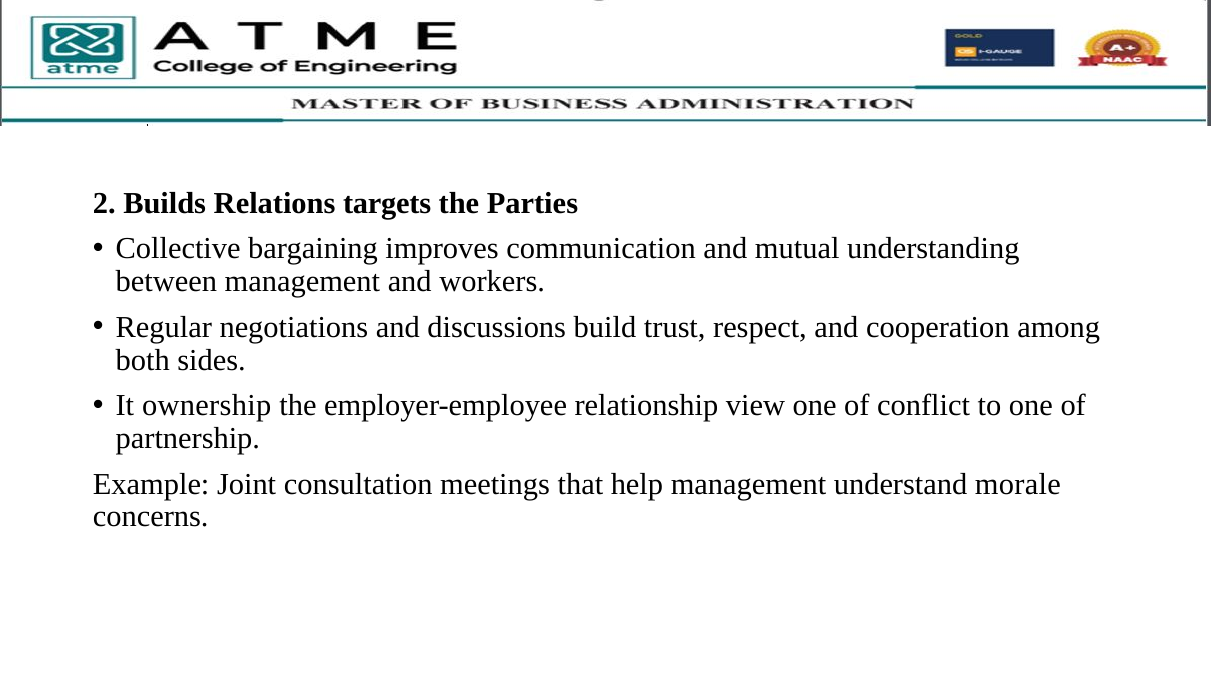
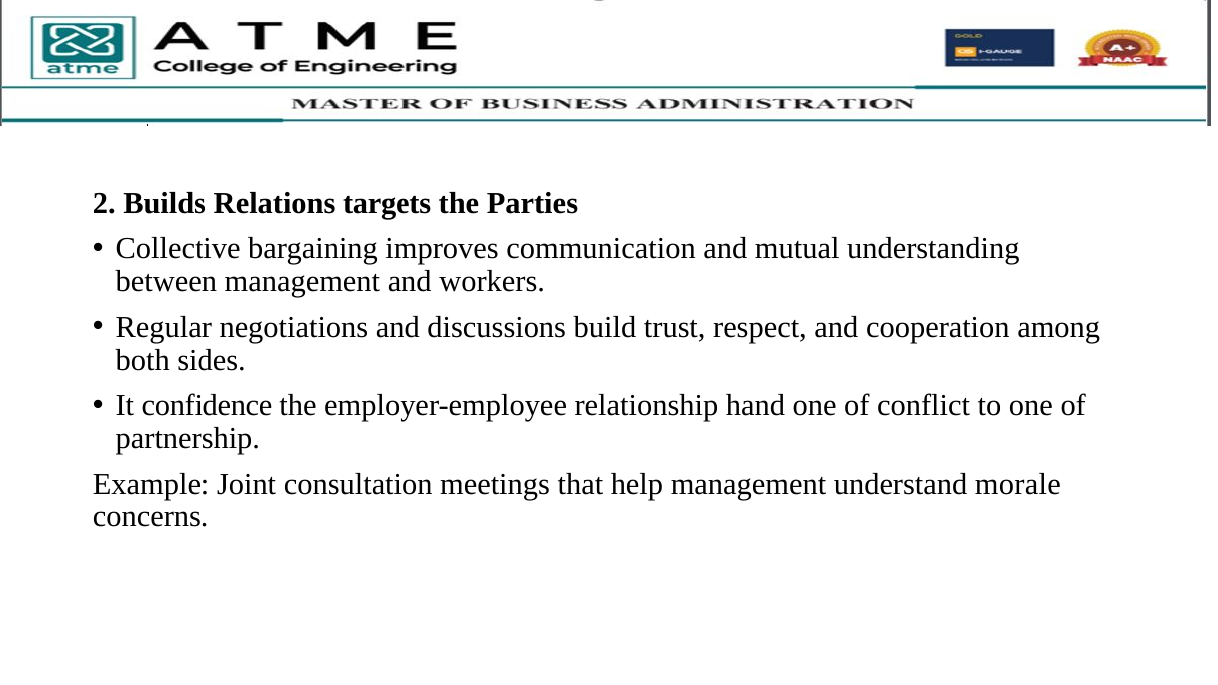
ownership: ownership -> confidence
view: view -> hand
